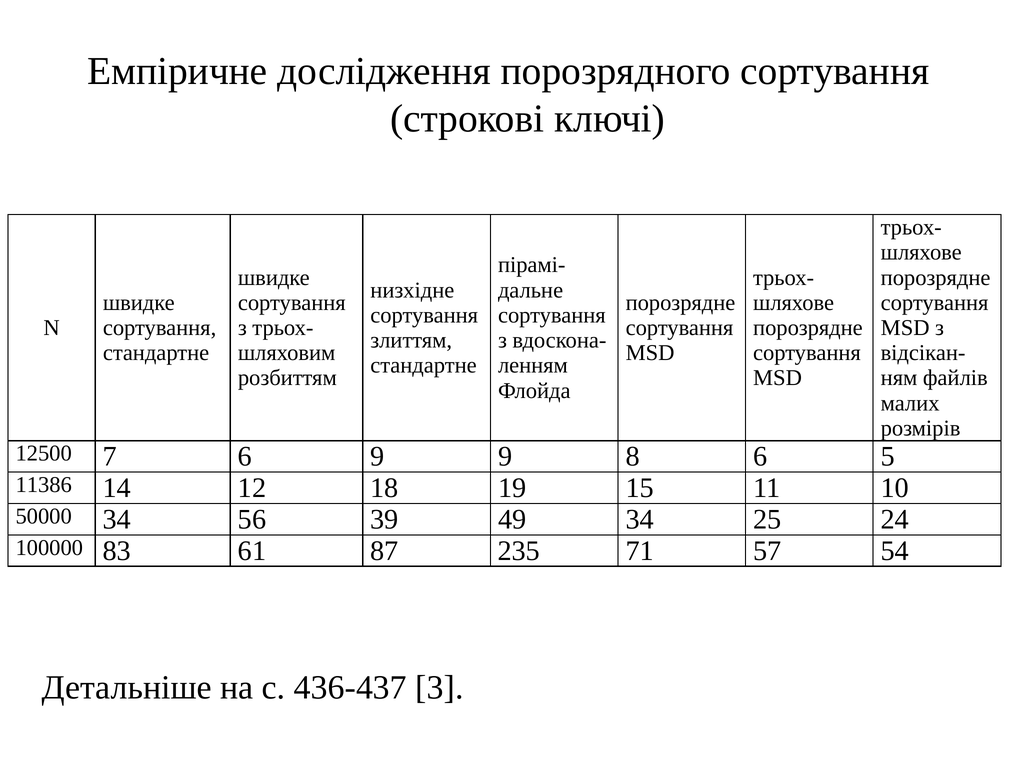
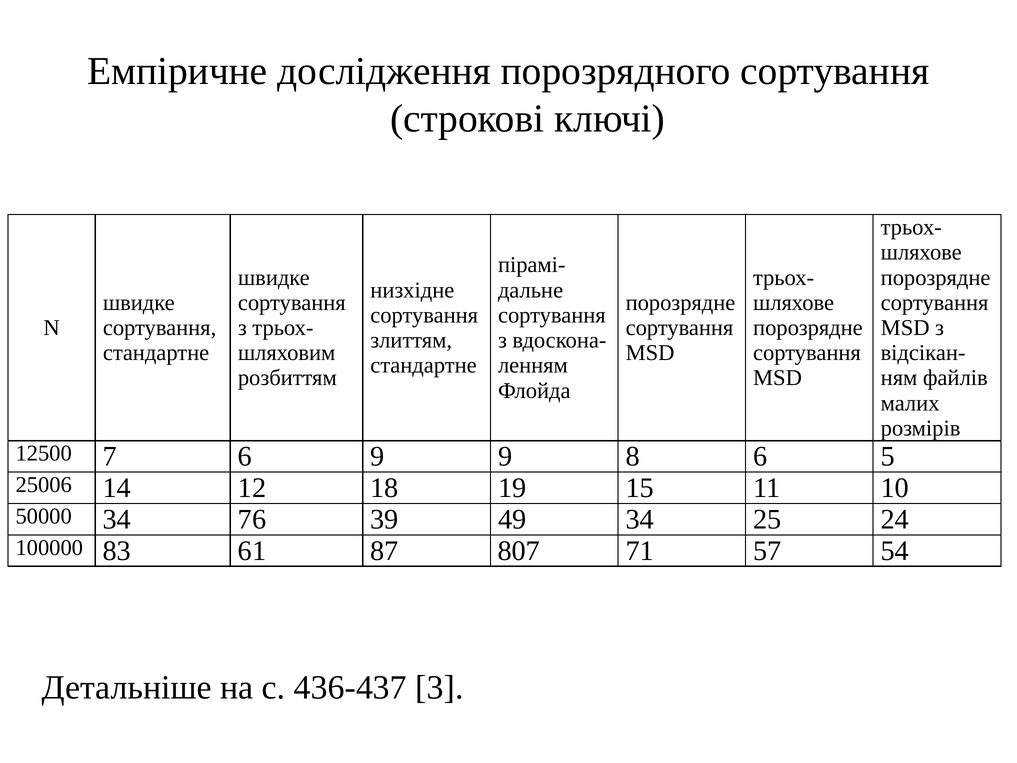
11386: 11386 -> 25006
56: 56 -> 76
235: 235 -> 807
